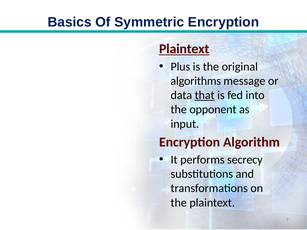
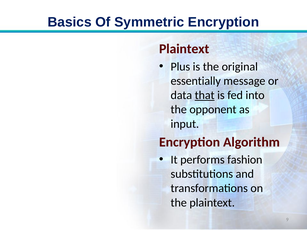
Plaintext at (184, 49) underline: present -> none
algorithms: algorithms -> essentially
secrecy: secrecy -> fashion
